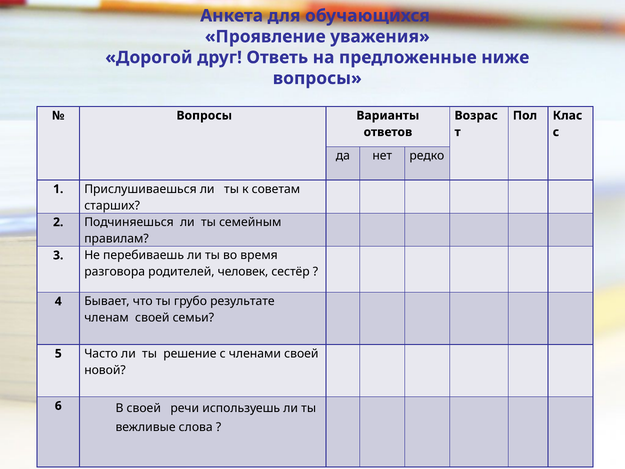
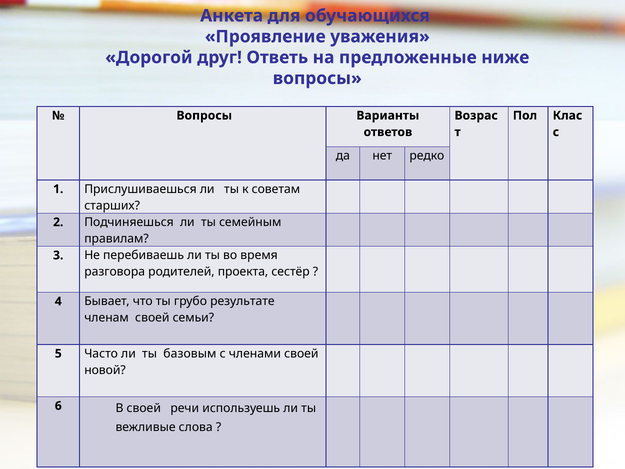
человек: человек -> проекта
решение: решение -> базовым
